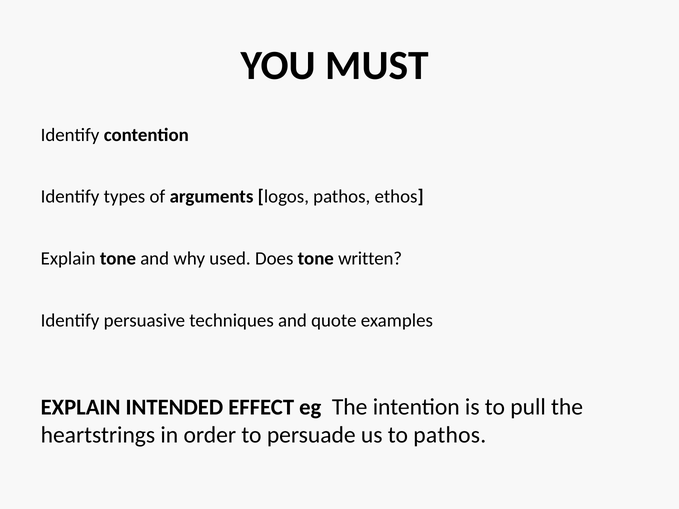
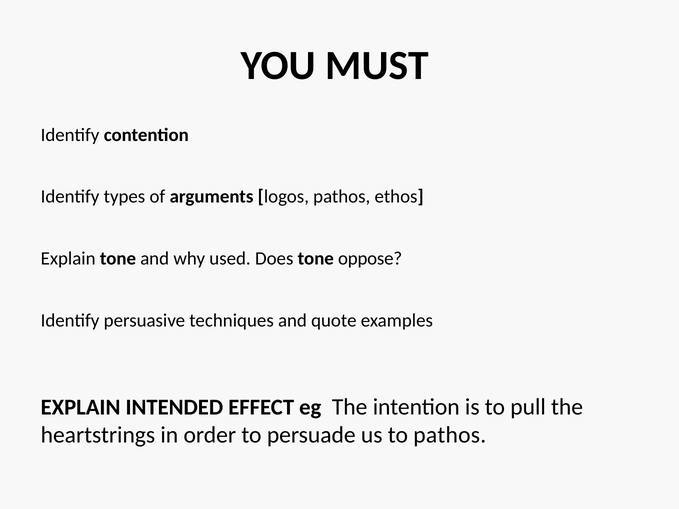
written: written -> oppose
